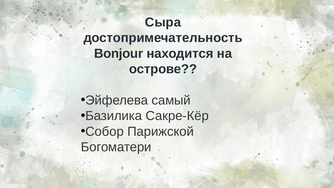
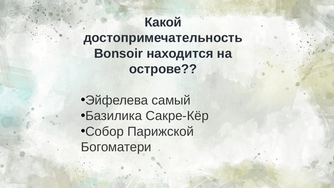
Сыра: Сыра -> Какой
Bonjour: Bonjour -> Bonsoir
